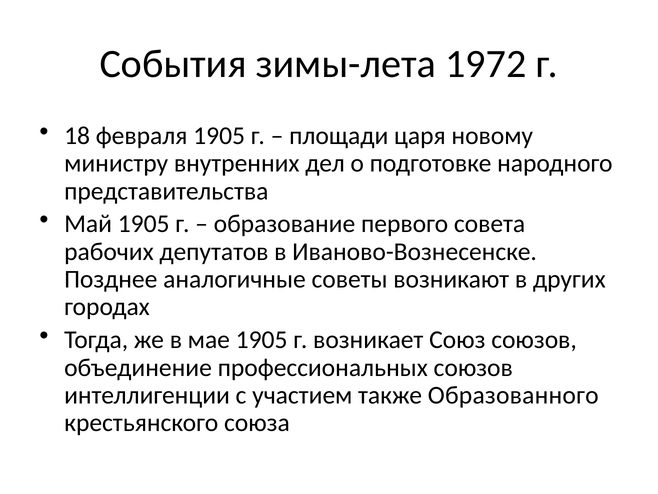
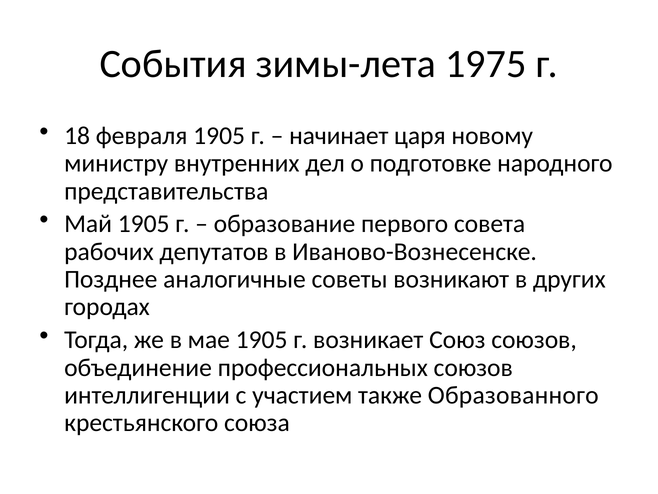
1972: 1972 -> 1975
площади: площади -> начинает
